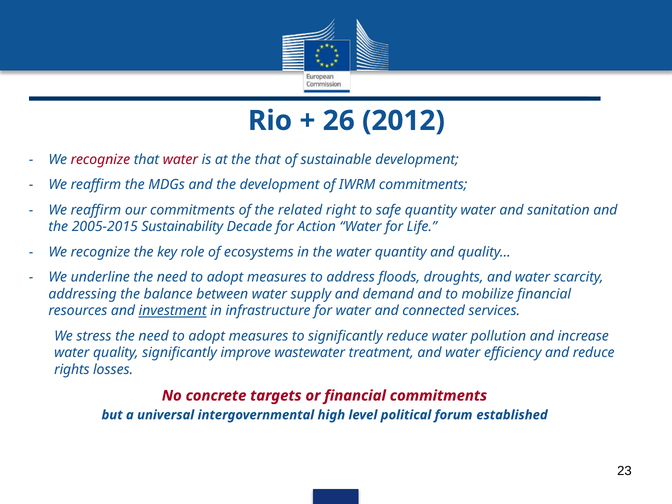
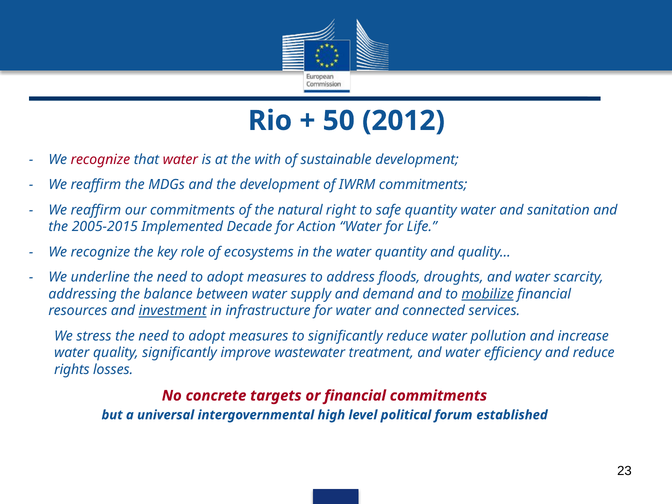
26: 26 -> 50
the that: that -> with
related: related -> natural
Sustainability: Sustainability -> Implemented
mobilize underline: none -> present
